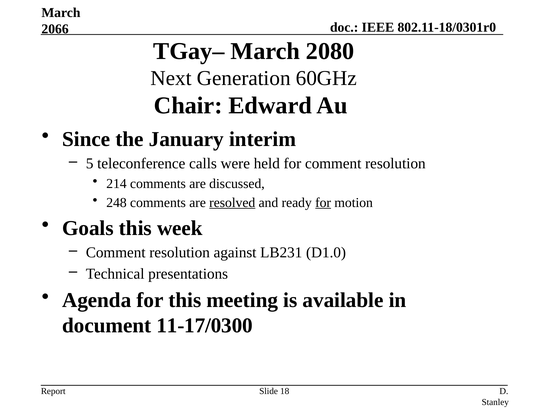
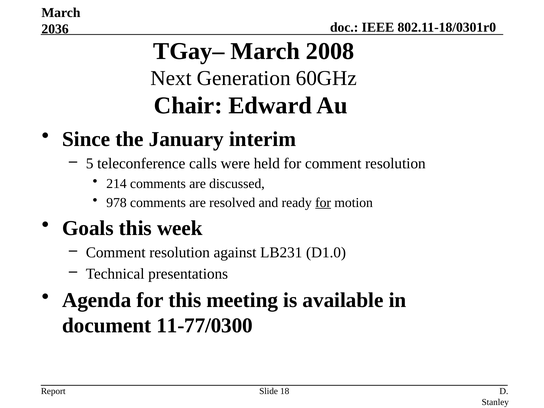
2066: 2066 -> 2036
2080: 2080 -> 2008
248: 248 -> 978
resolved underline: present -> none
11-17/0300: 11-17/0300 -> 11-77/0300
